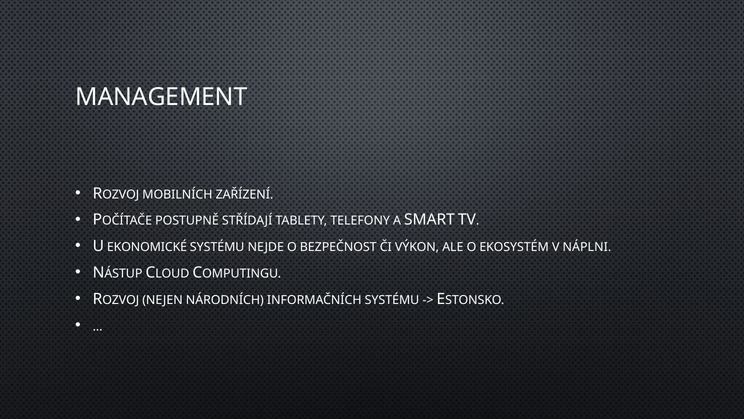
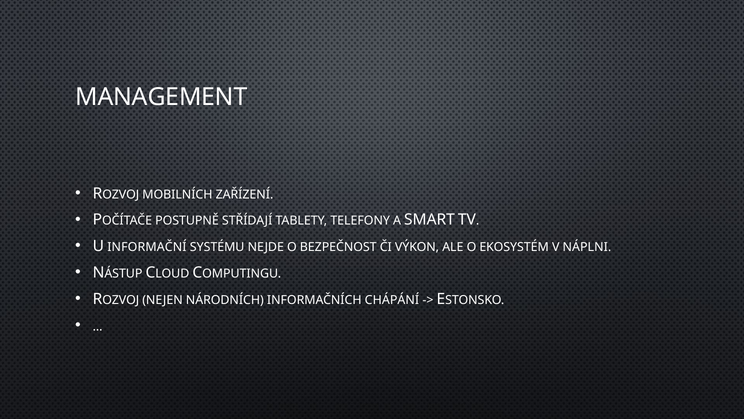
EKONOMICKÉ: EKONOMICKÉ -> INFORMAČNÍ
INFORMAČNÍCH SYSTÉMU: SYSTÉMU -> CHÁPÁNÍ
